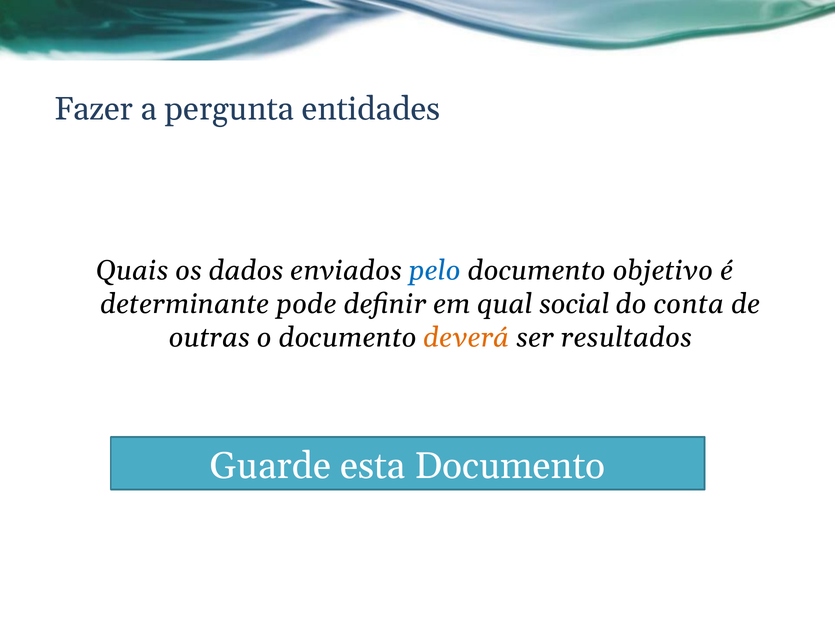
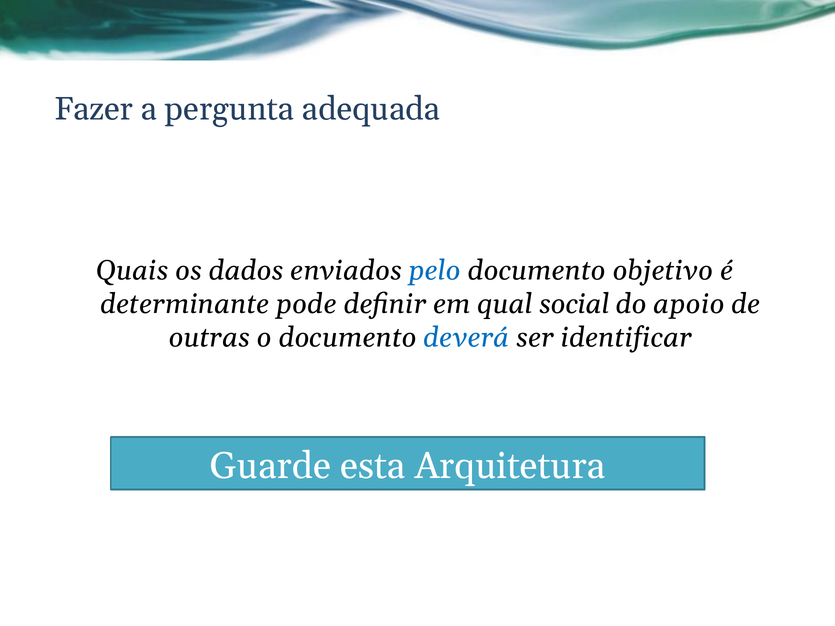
entidades: entidades -> adequada
conta: conta -> apoio
deverá colour: orange -> blue
resultados: resultados -> identificar
esta Documento: Documento -> Arquitetura
